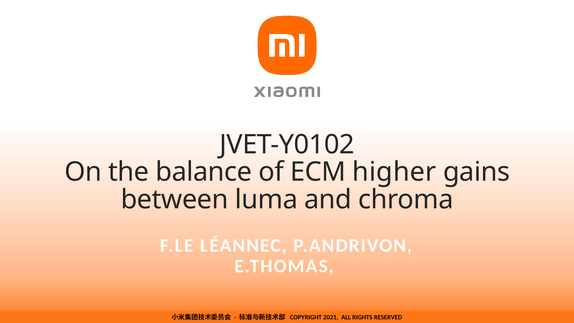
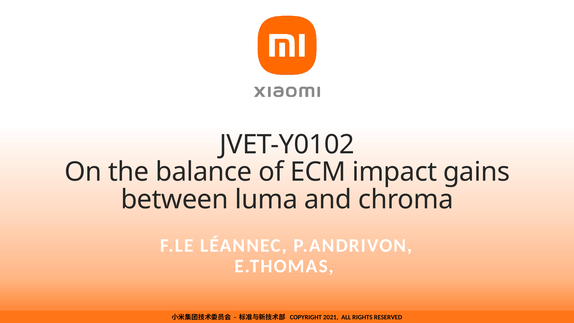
higher: higher -> impact
